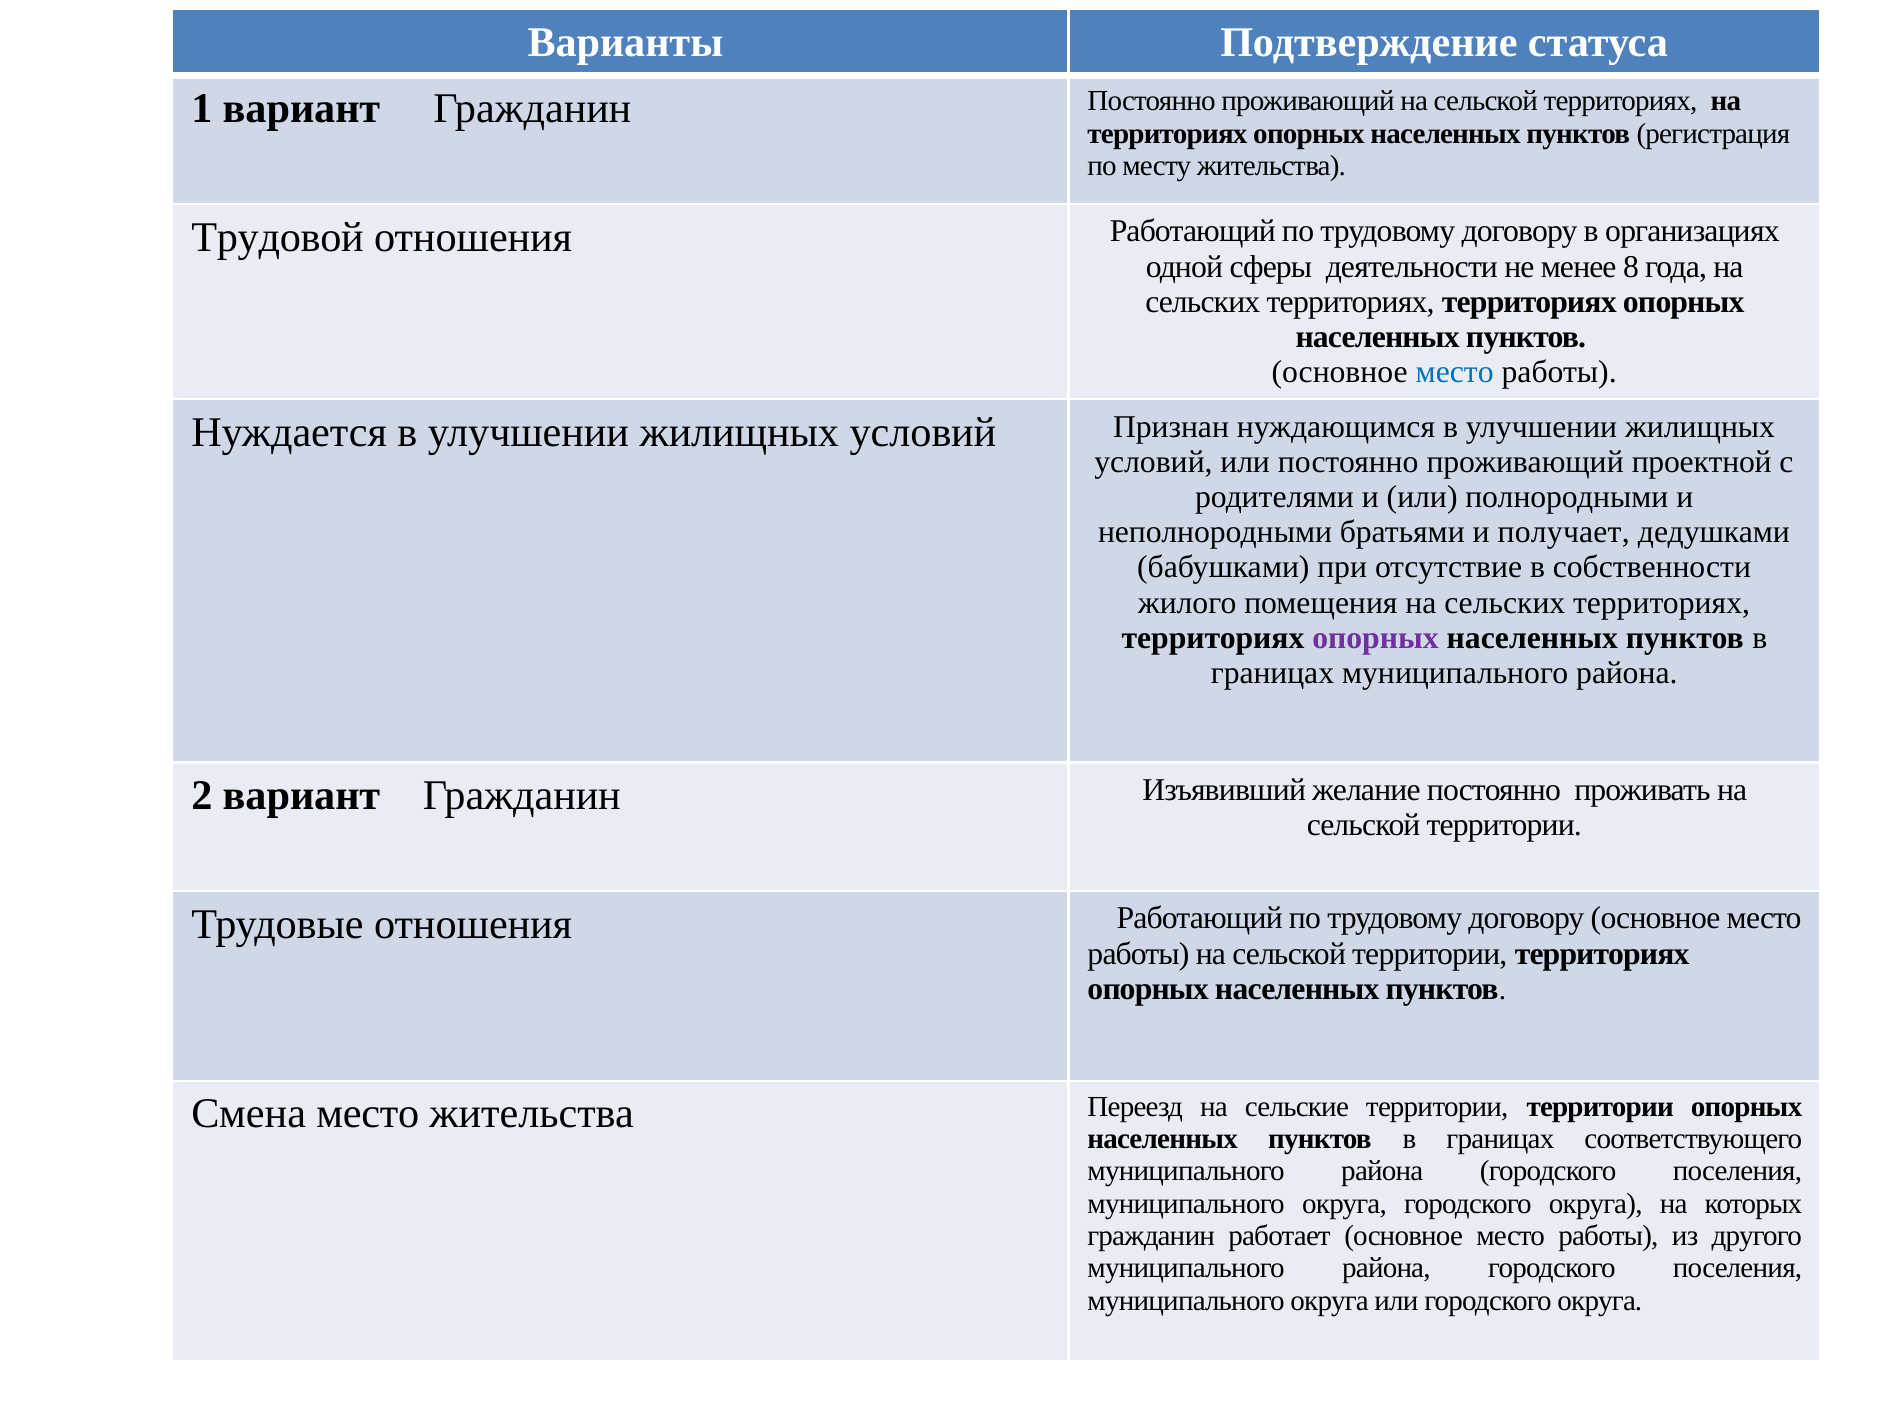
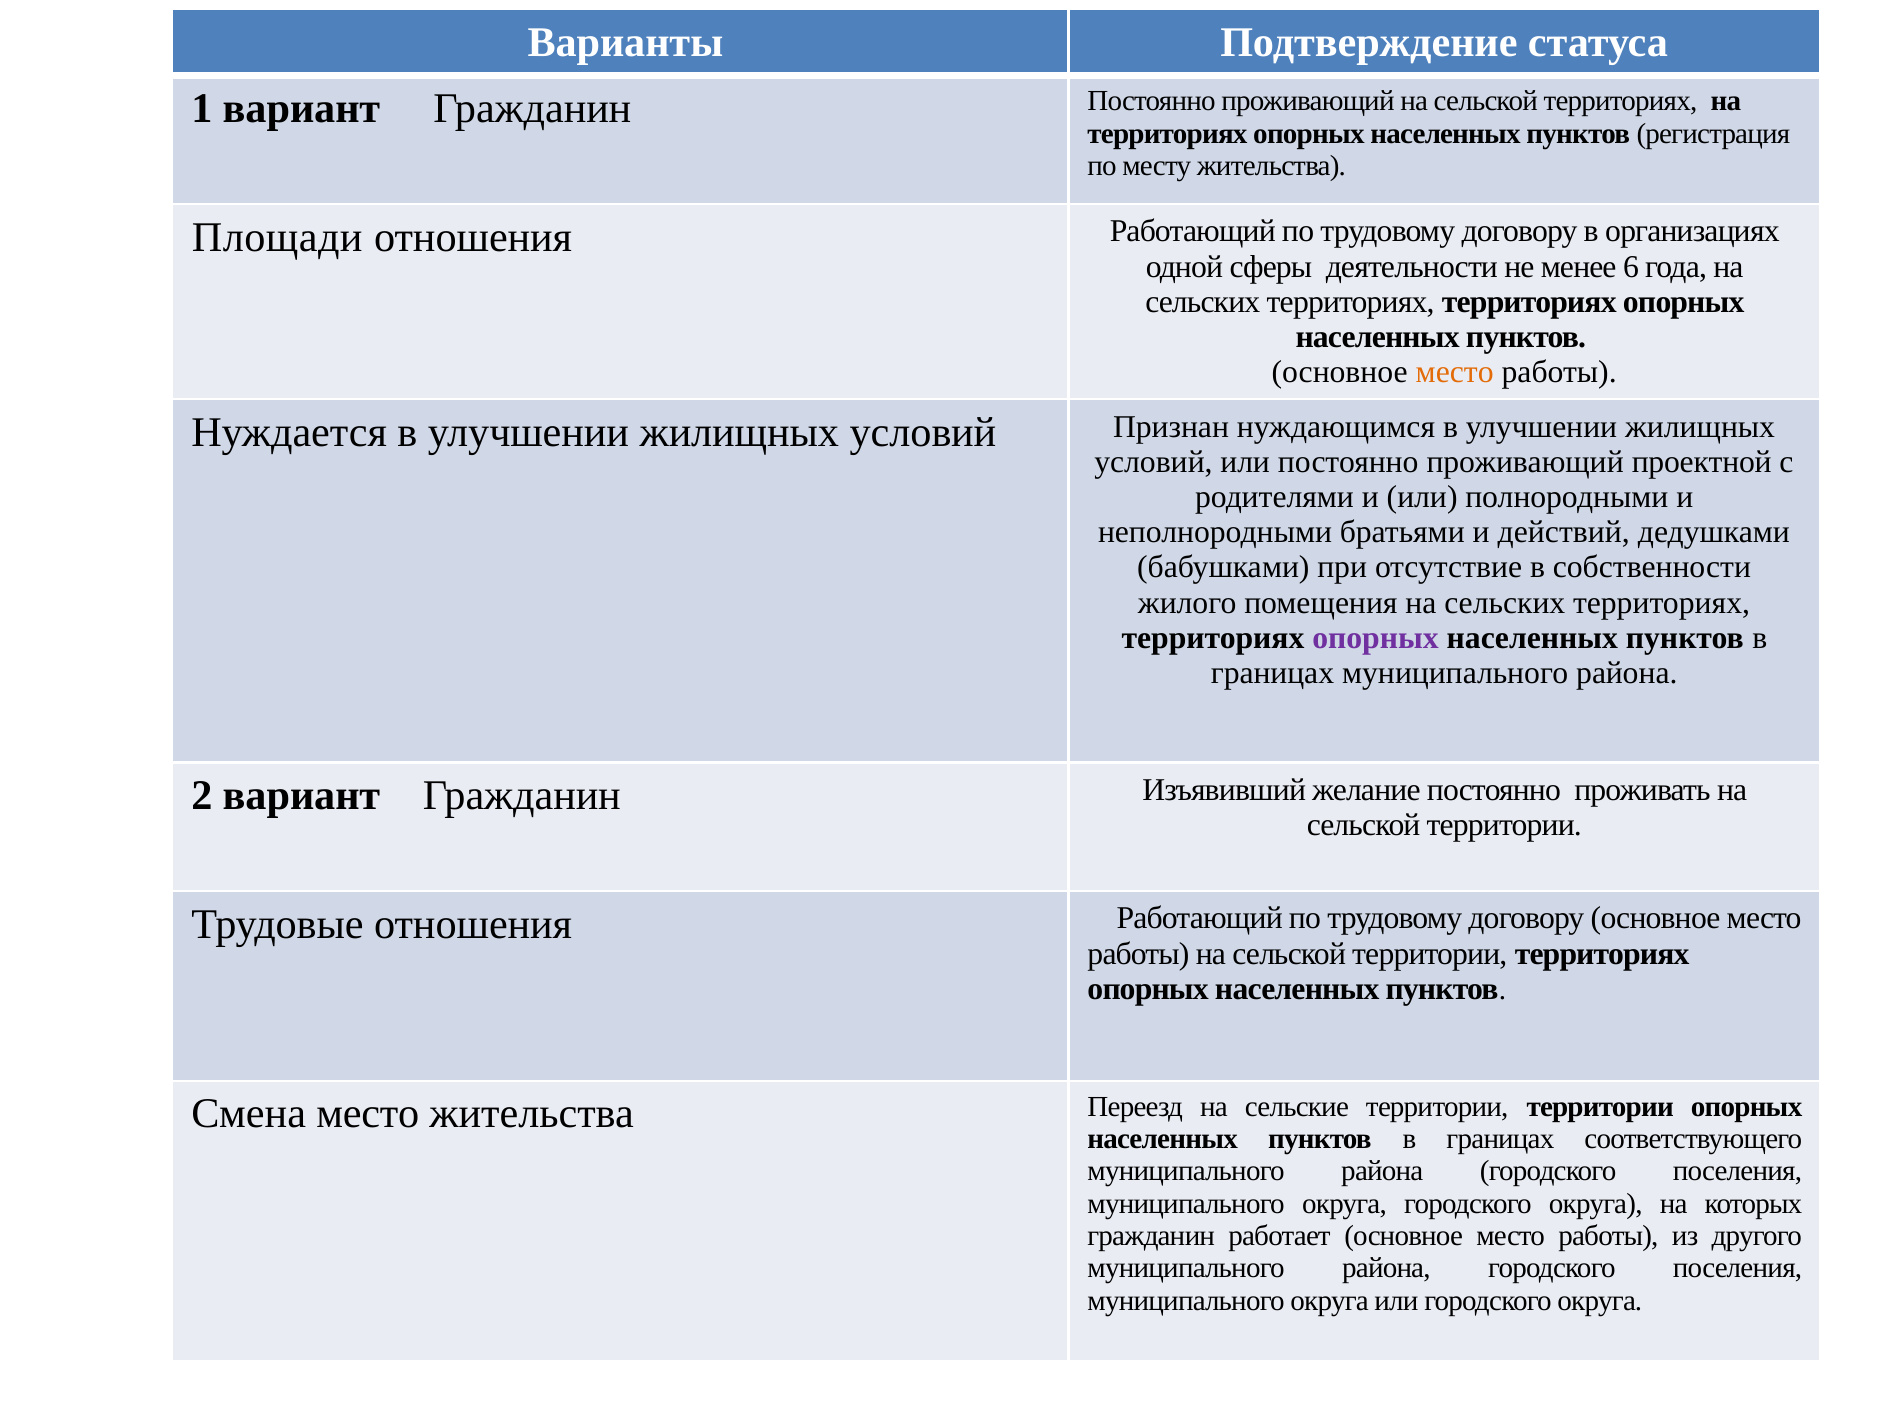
Трудовой: Трудовой -> Площади
8: 8 -> 6
место at (1455, 372) colour: blue -> orange
получает: получает -> действий
